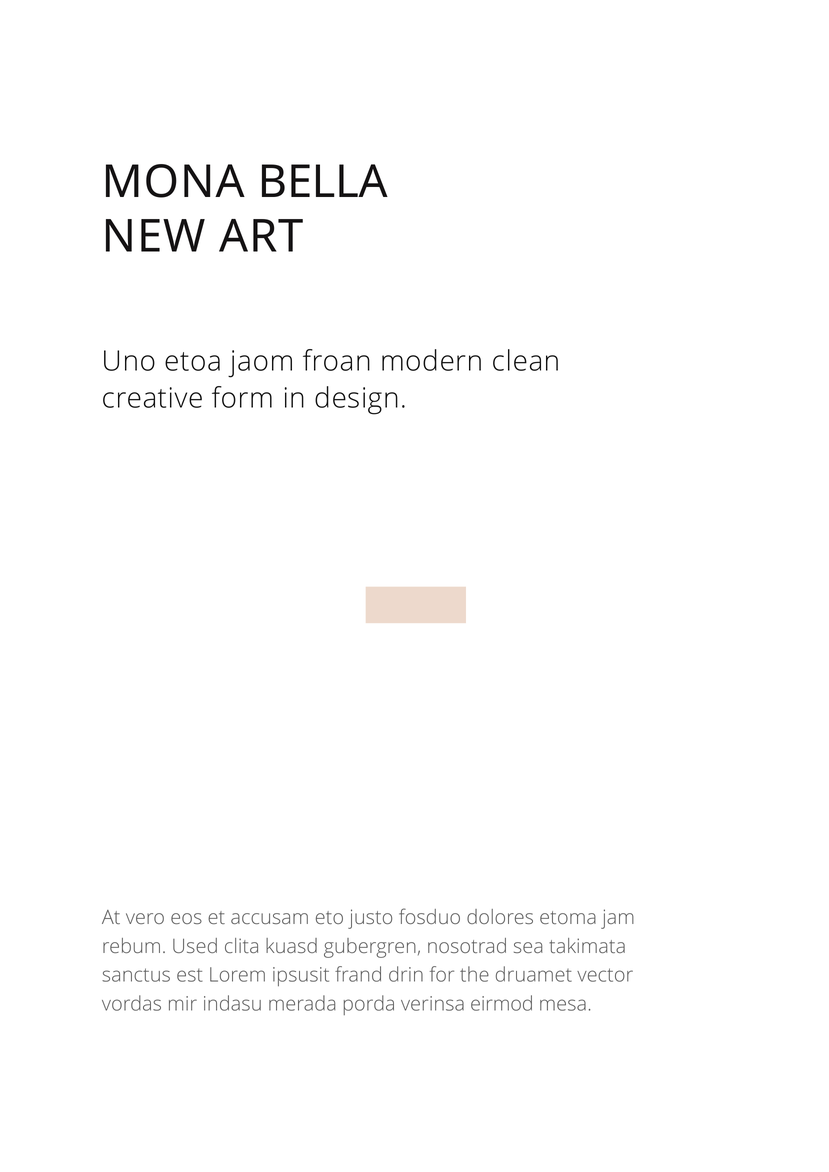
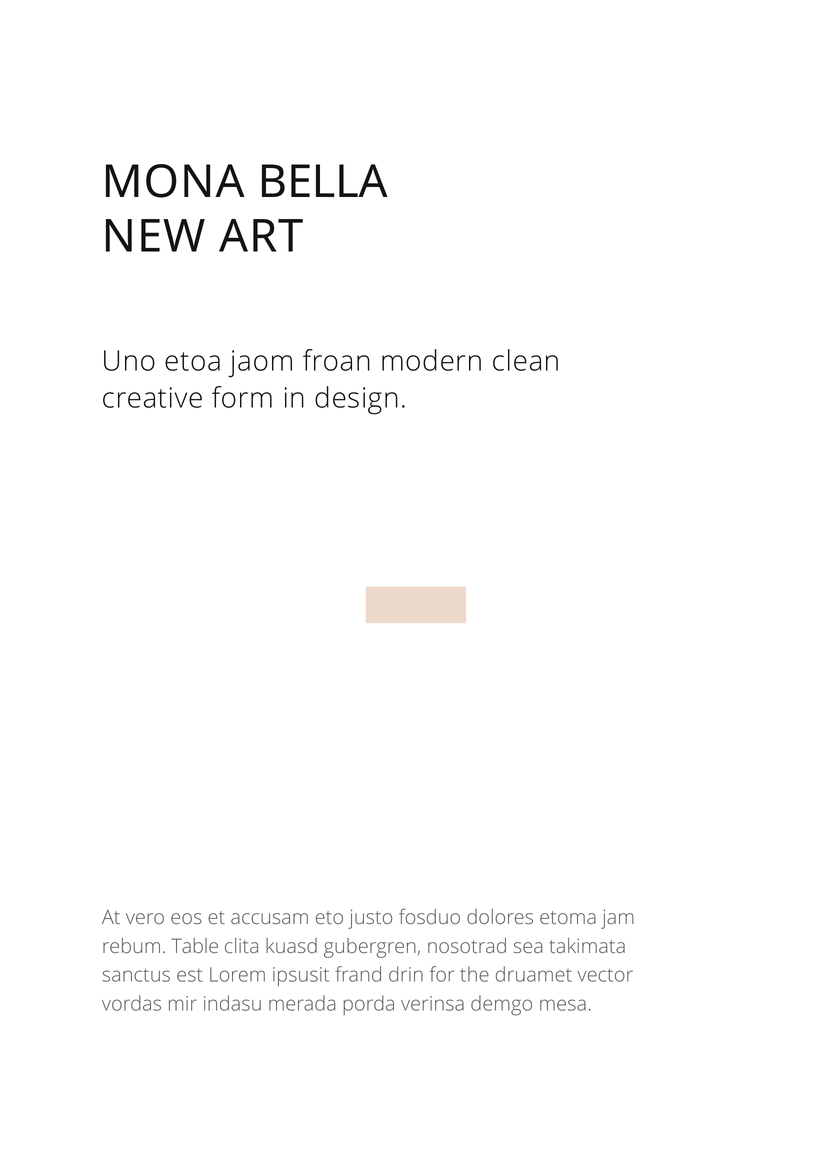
Used: Used -> Table
eirmod: eirmod -> demgo
